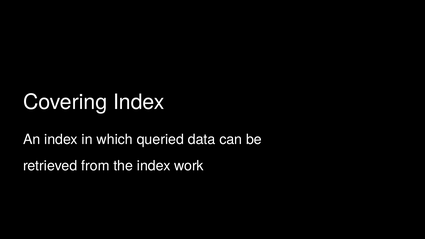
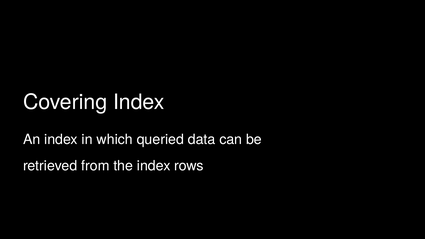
work: work -> rows
